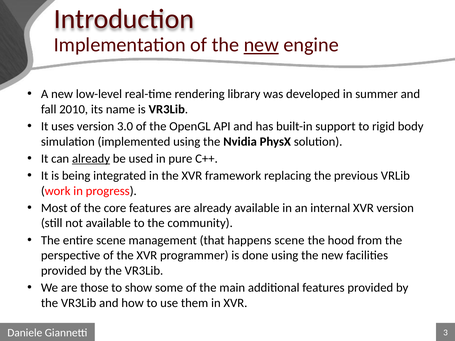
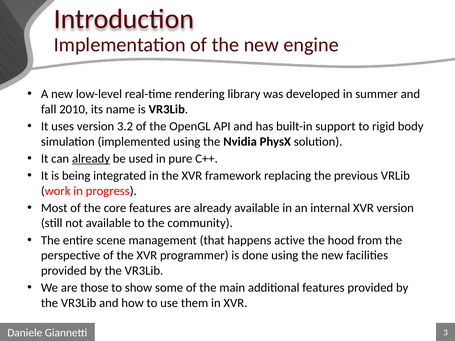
new at (261, 45) underline: present -> none
3.0: 3.0 -> 3.2
happens scene: scene -> active
